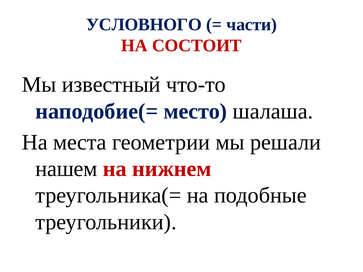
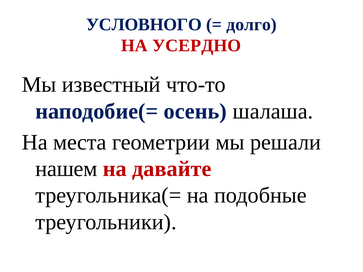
части: части -> долго
СОСТОИТ: СОСТОИТ -> УСЕРДНО
место: место -> осень
нижнем: нижнем -> давайте
